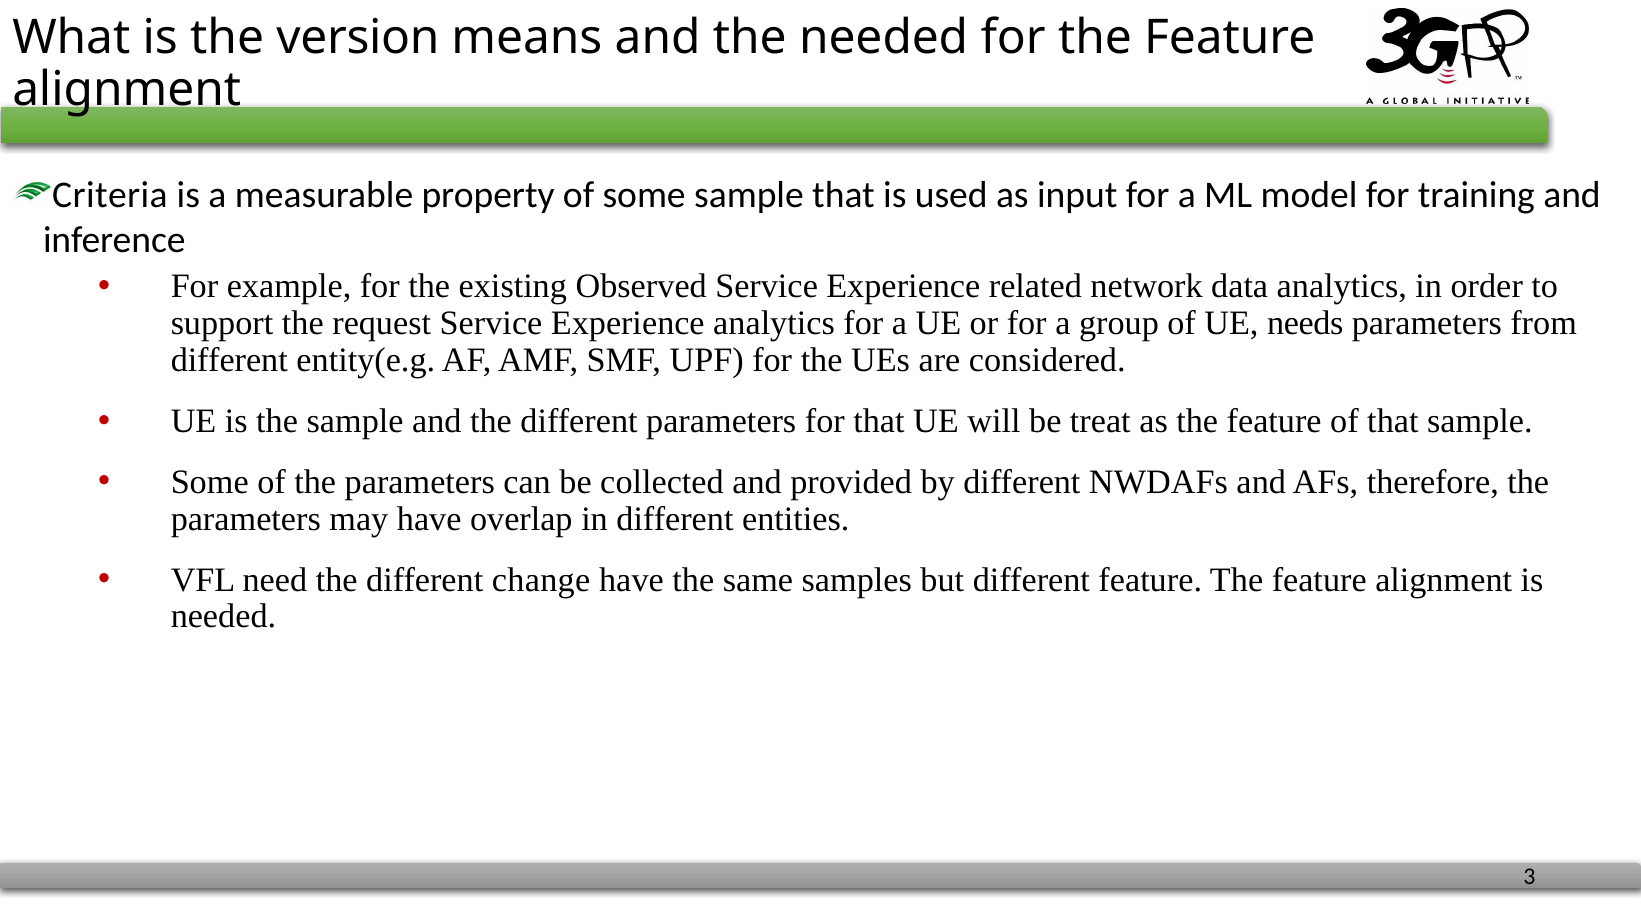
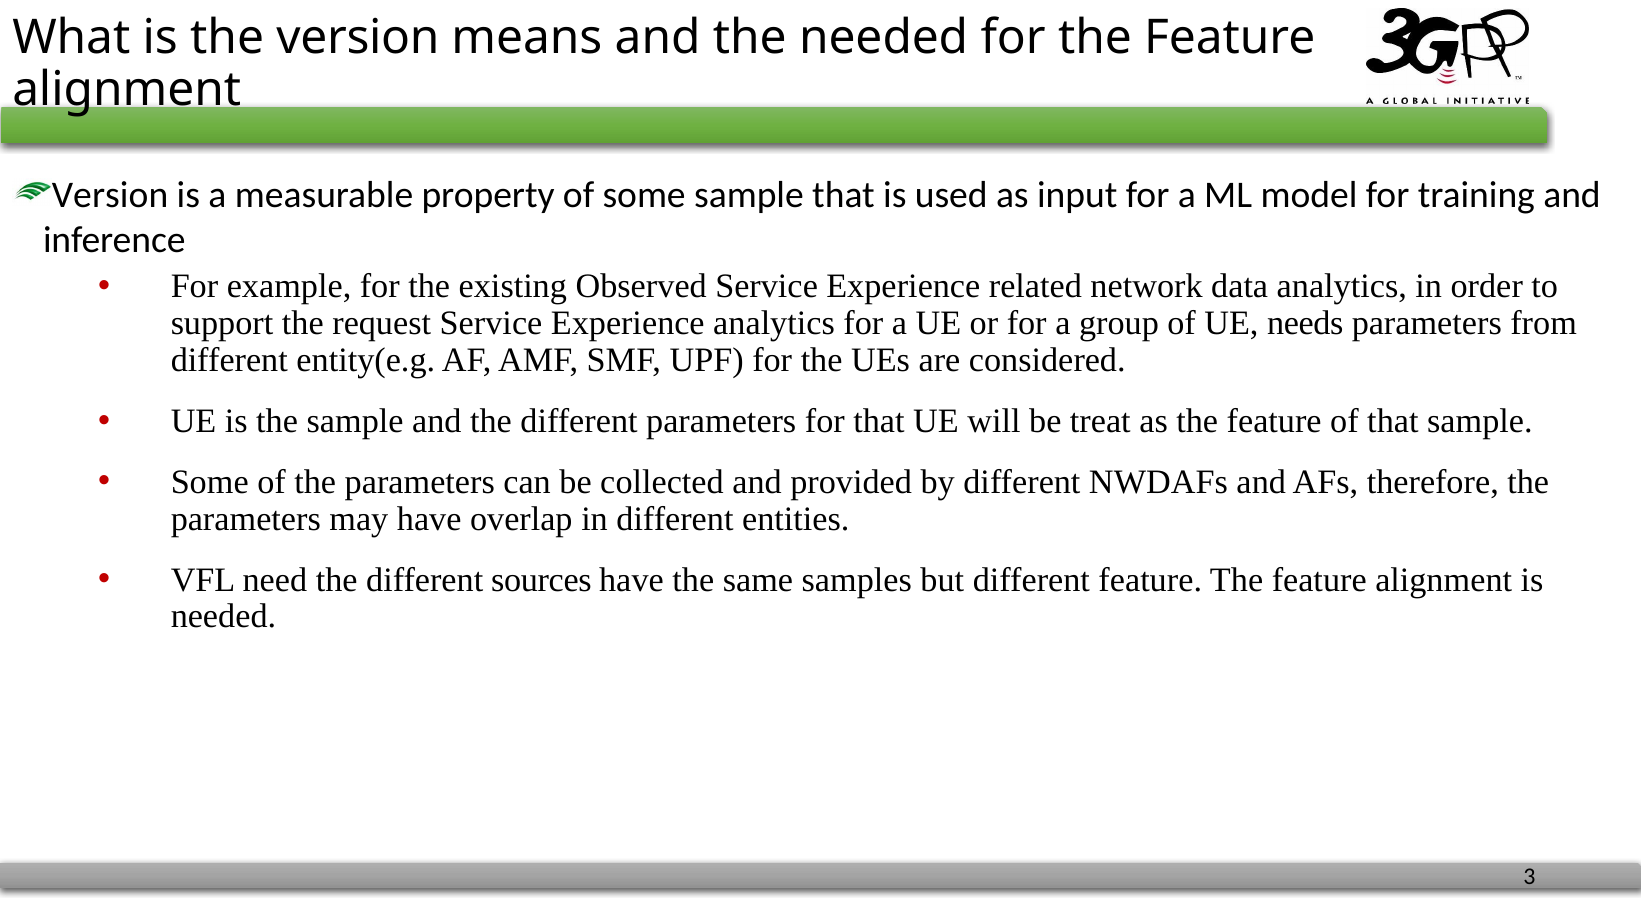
Criteria at (110, 195): Criteria -> Version
change: change -> sources
